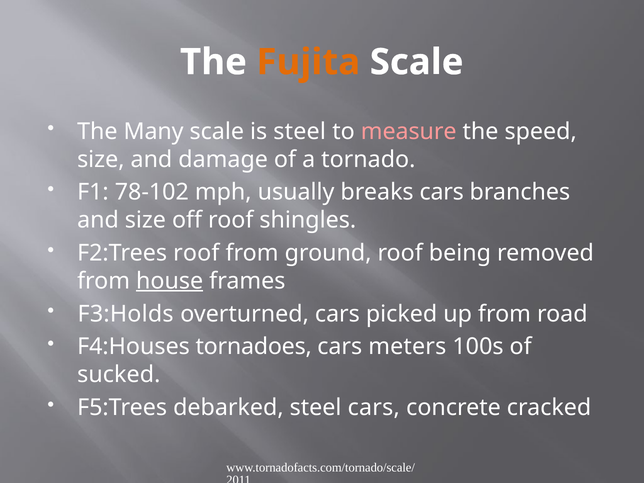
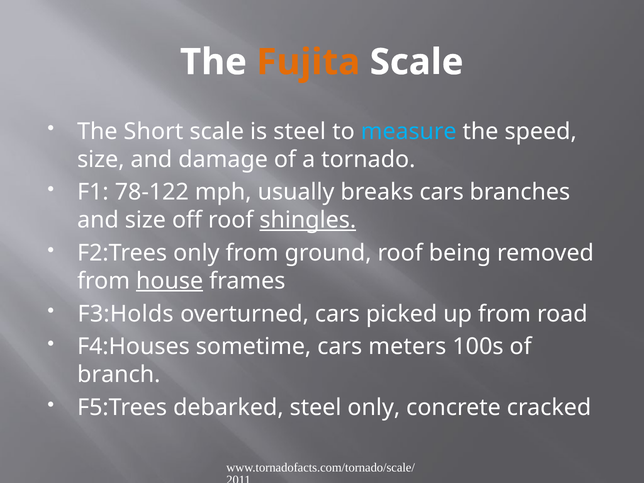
Many: Many -> Short
measure colour: pink -> light blue
78-102: 78-102 -> 78-122
shingles underline: none -> present
F2:Trees roof: roof -> only
tornadoes: tornadoes -> sometime
sucked: sucked -> branch
steel cars: cars -> only
